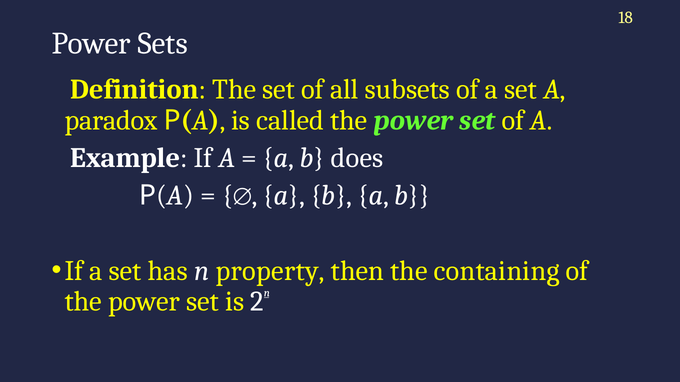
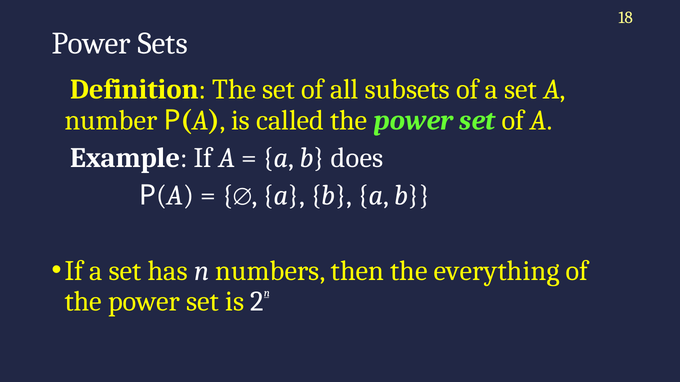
paradox: paradox -> number
property: property -> numbers
containing: containing -> everything
